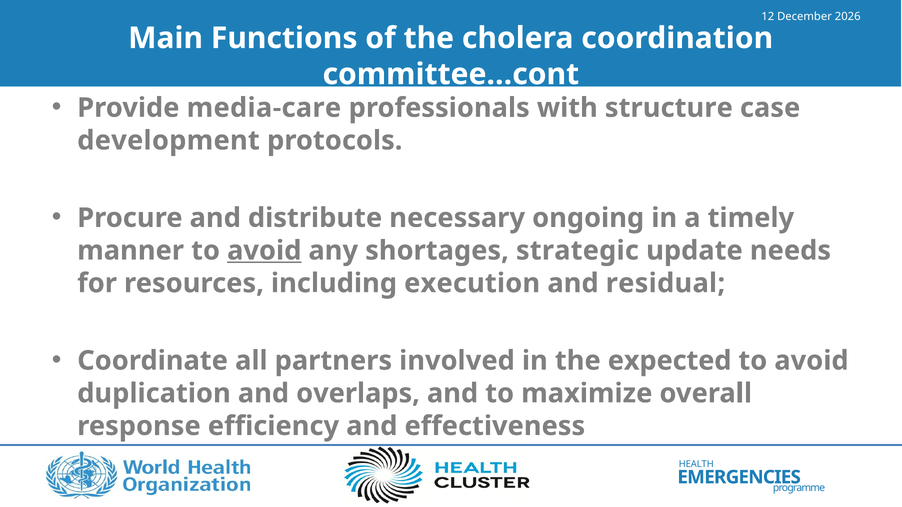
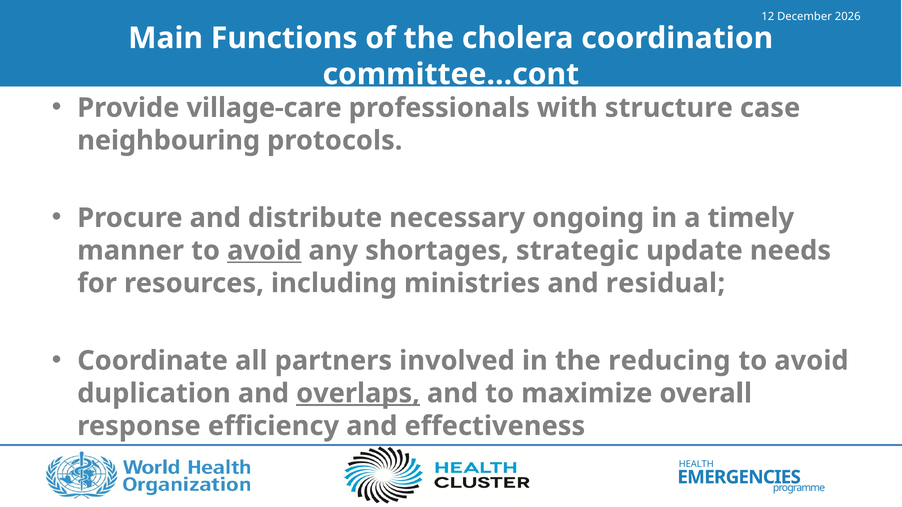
media-care: media-care -> village-care
development: development -> neighbouring
execution: execution -> ministries
expected: expected -> reducing
overlaps underline: none -> present
